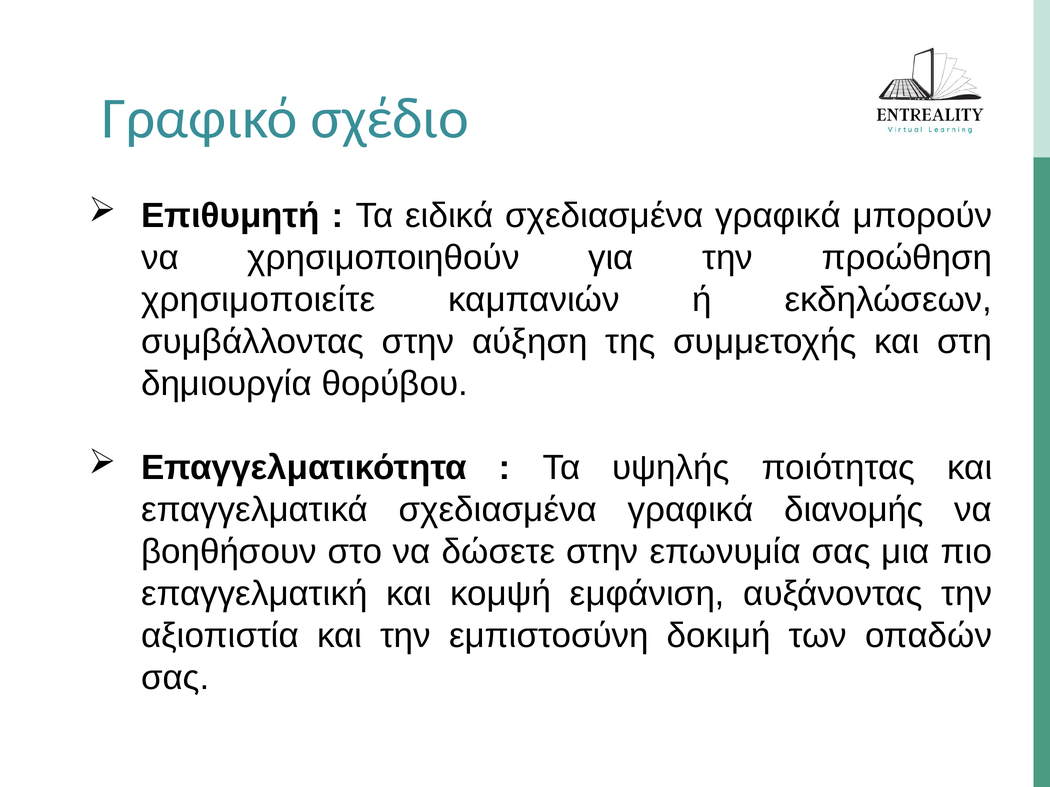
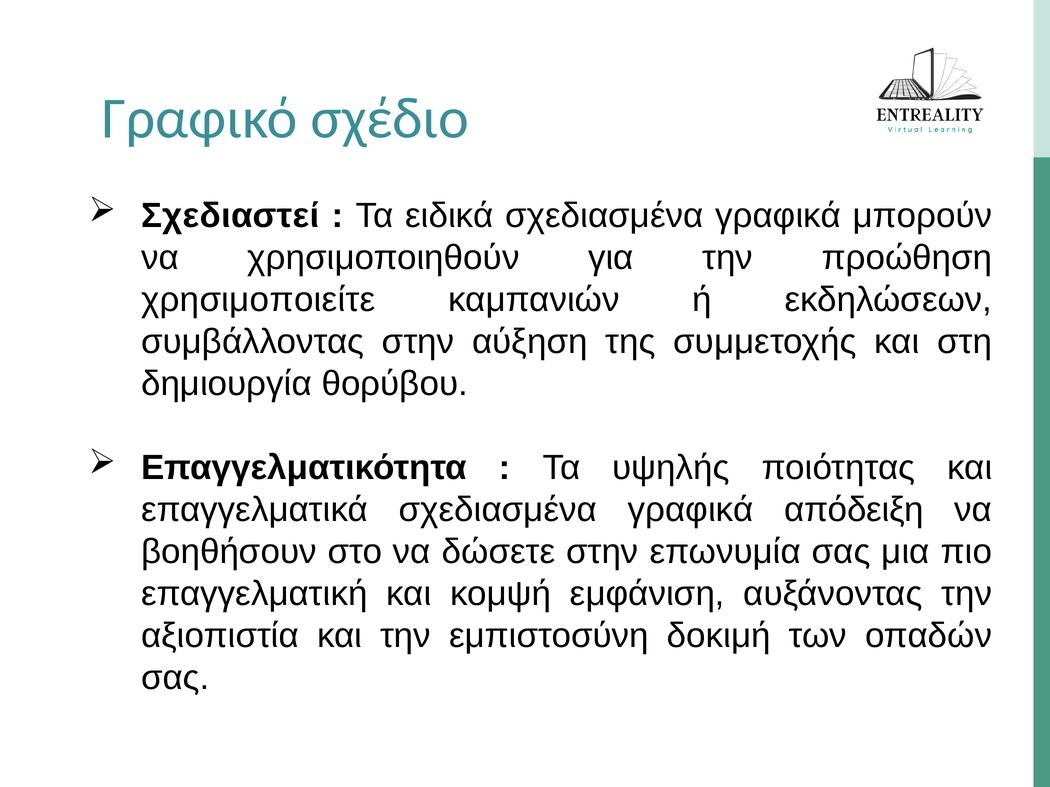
Επιθυμητή: Επιθυμητή -> Σχεδιαστεί
διανομής: διανομής -> απόδειξη
